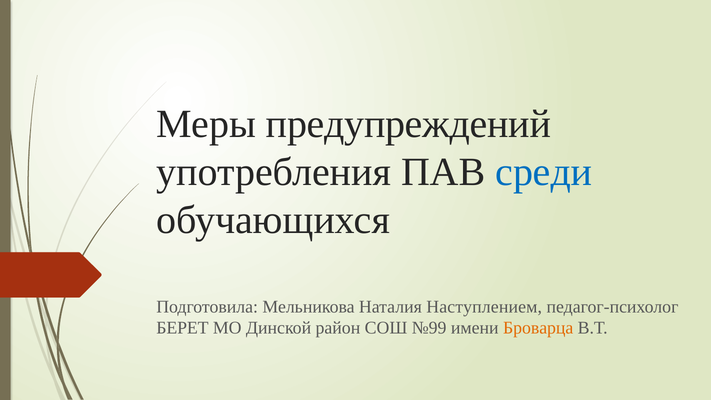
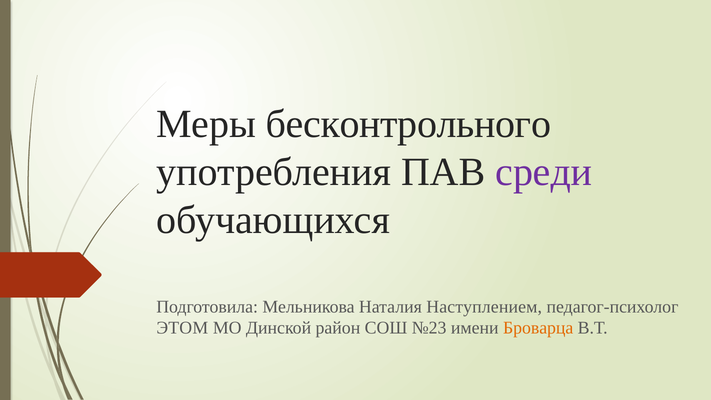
предупреждений: предупреждений -> бесконтрольного
среди colour: blue -> purple
БЕРЕТ: БЕРЕТ -> ЭТОМ
№99: №99 -> №23
